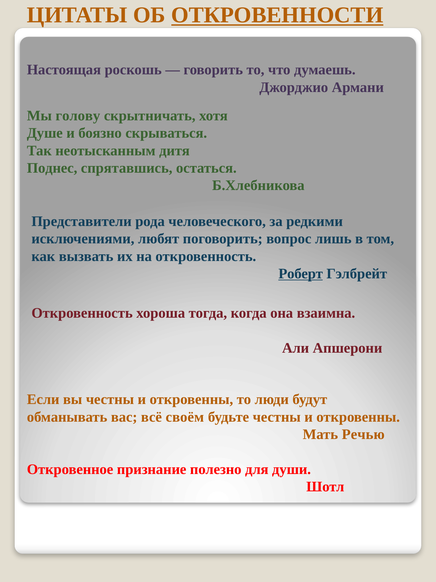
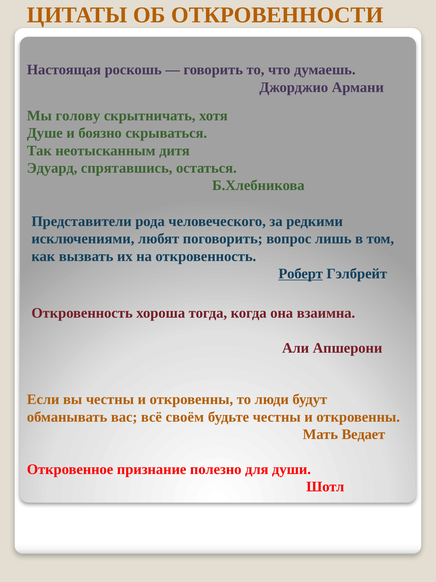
ОТКРОВЕННОСТИ underline: present -> none
Поднес: Поднес -> Эдуард
Речью: Речью -> Ведает
